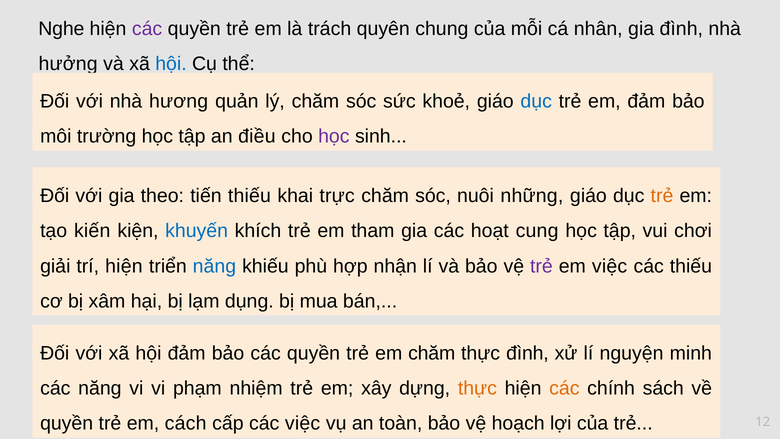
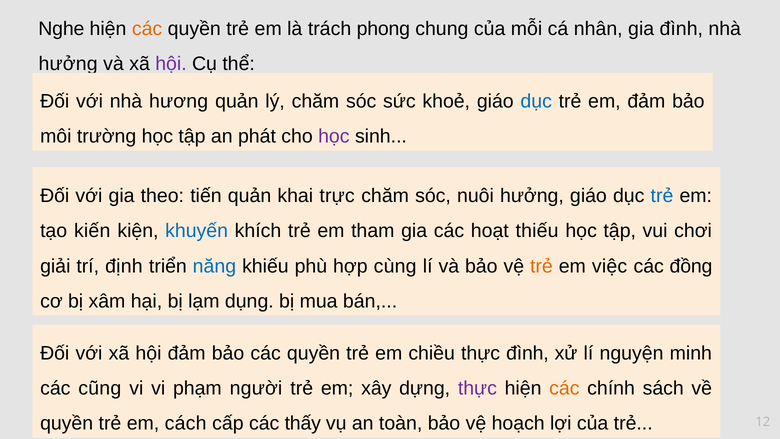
các at (147, 29) colour: purple -> orange
quyên: quyên -> phong
hội at (171, 64) colour: blue -> purple
điều: điều -> phát
tiến thiếu: thiếu -> quản
nuôi những: những -> hưởng
trẻ at (662, 196) colour: orange -> blue
cung: cung -> thiếu
trí hiện: hiện -> định
nhận: nhận -> cùng
trẻ at (541, 266) colour: purple -> orange
các thiếu: thiếu -> đồng
em chăm: chăm -> chiều
các năng: năng -> cũng
nhiệm: nhiệm -> người
thực at (477, 388) colour: orange -> purple
các việc: việc -> thấy
